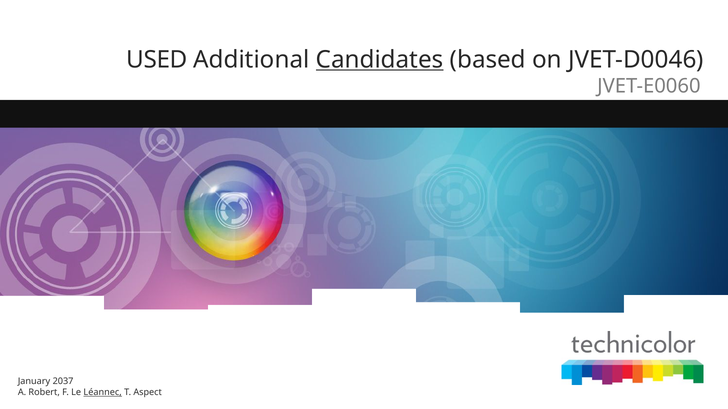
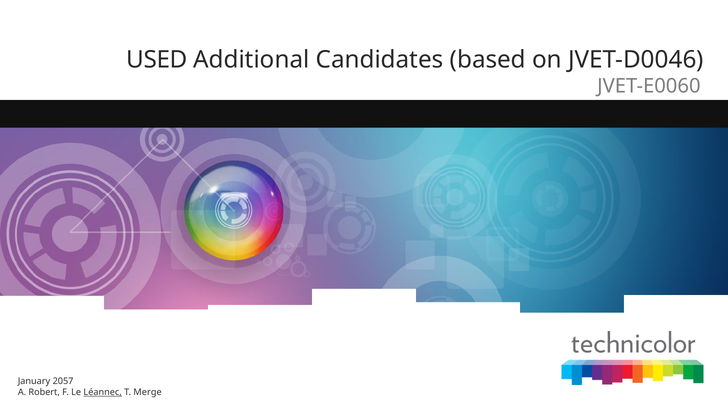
Candidates underline: present -> none
2037: 2037 -> 2057
Aspect: Aspect -> Merge
